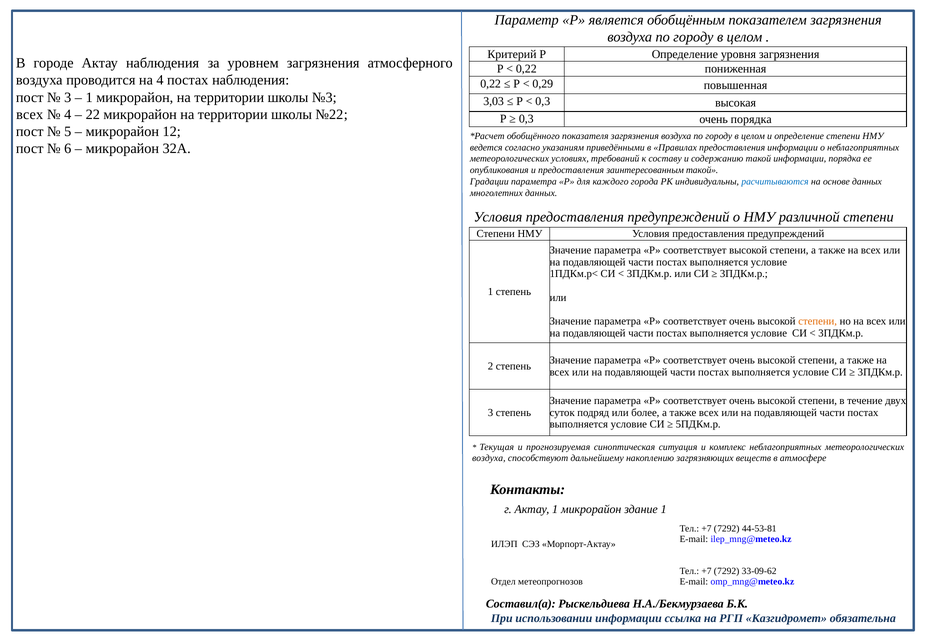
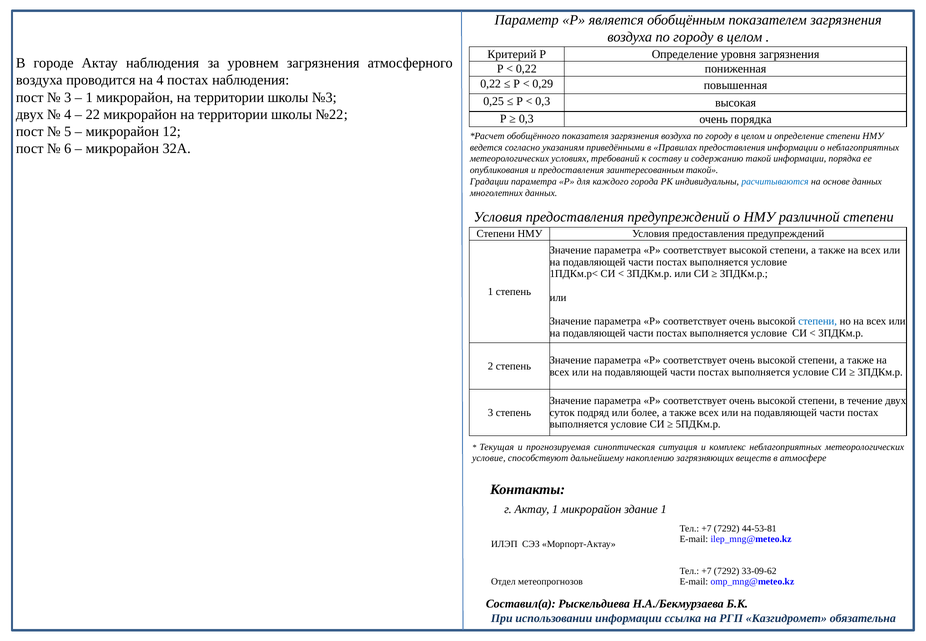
3,03: 3,03 -> 0,25
всех at (30, 114): всех -> двух
степени at (818, 321) colour: orange -> blue
воздуха at (489, 458): воздуха -> условие
